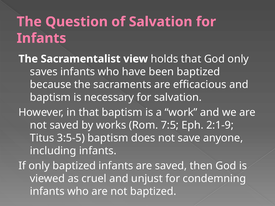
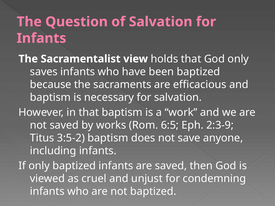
7:5: 7:5 -> 6:5
2:1-9: 2:1-9 -> 2:3-9
3:5-5: 3:5-5 -> 3:5-2
